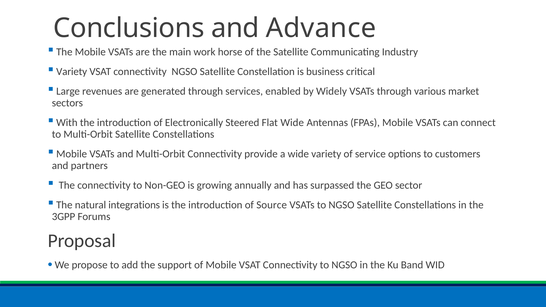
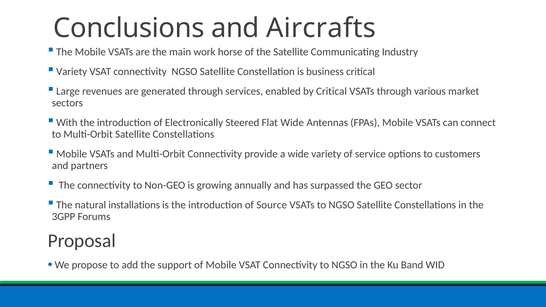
Advance: Advance -> Aircrafts
by Widely: Widely -> Critical
integrations: integrations -> installations
